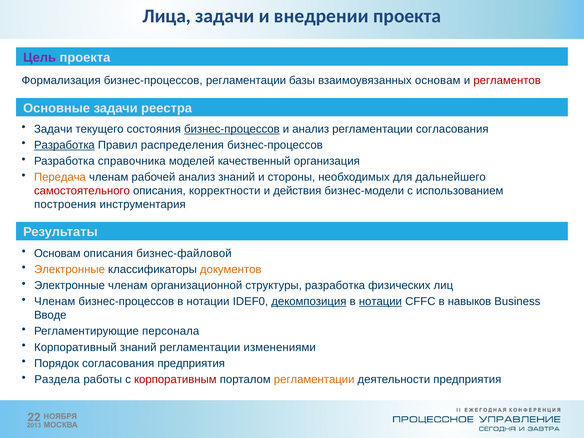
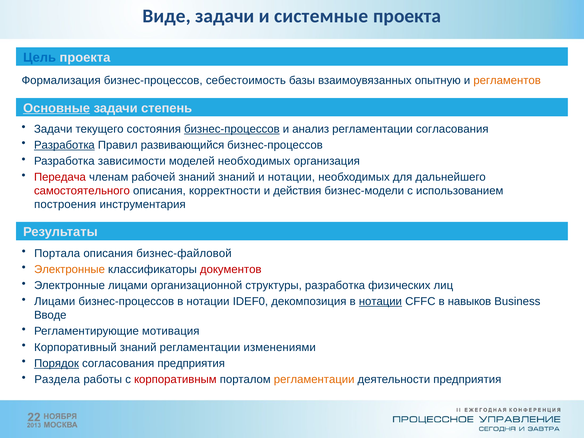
Лица: Лица -> Виде
внедрении: внедрении -> системные
Цель colour: purple -> blue
бизнес-процессов регламентации: регламентации -> себестоимость
взаимоувязанных основам: основам -> опытную
регламентов colour: red -> orange
Основные underline: none -> present
реестра: реестра -> степень
распределения: распределения -> развивающийся
справочника: справочника -> зависимости
моделей качественный: качественный -> необходимых
Передача colour: orange -> red
рабочей анализ: анализ -> знаний
и стороны: стороны -> нотации
Основам at (57, 253): Основам -> Портала
документов colour: orange -> red
Электронные членам: членам -> лицами
Членам at (55, 302): Членам -> Лицами
декомпозиция underline: present -> none
персонала: персонала -> мотивация
Порядок underline: none -> present
